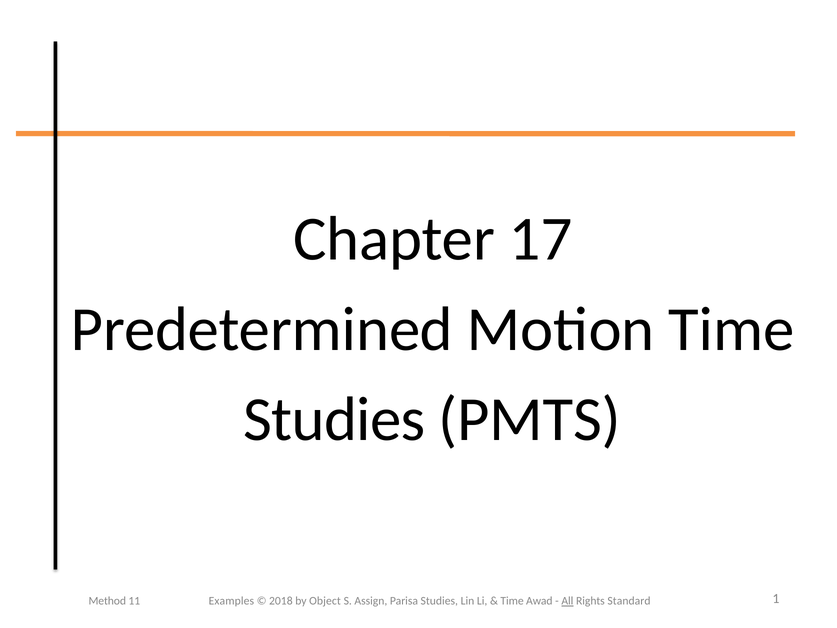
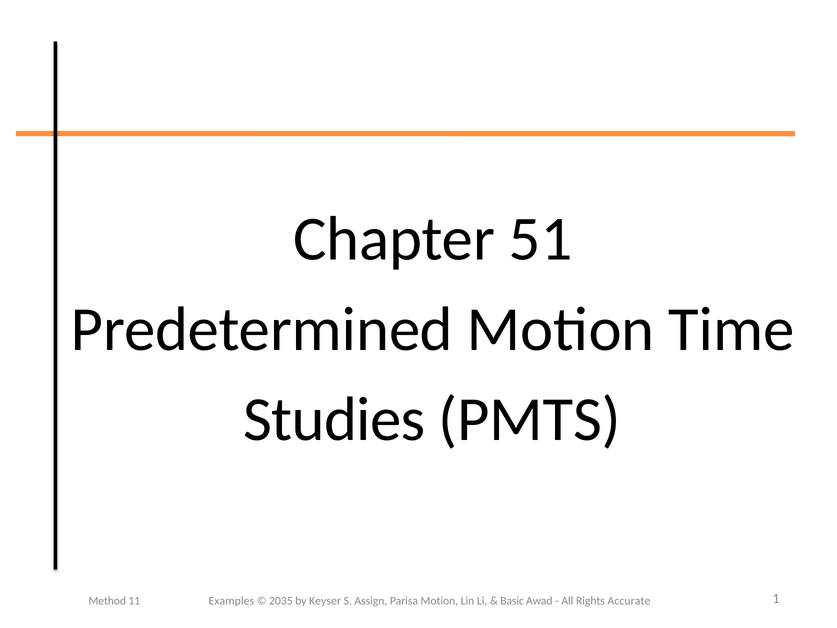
17: 17 -> 51
2018: 2018 -> 2035
Object: Object -> Keyser
Parisa Studies: Studies -> Motion
Time at (512, 601): Time -> Basic
All underline: present -> none
Standard: Standard -> Accurate
